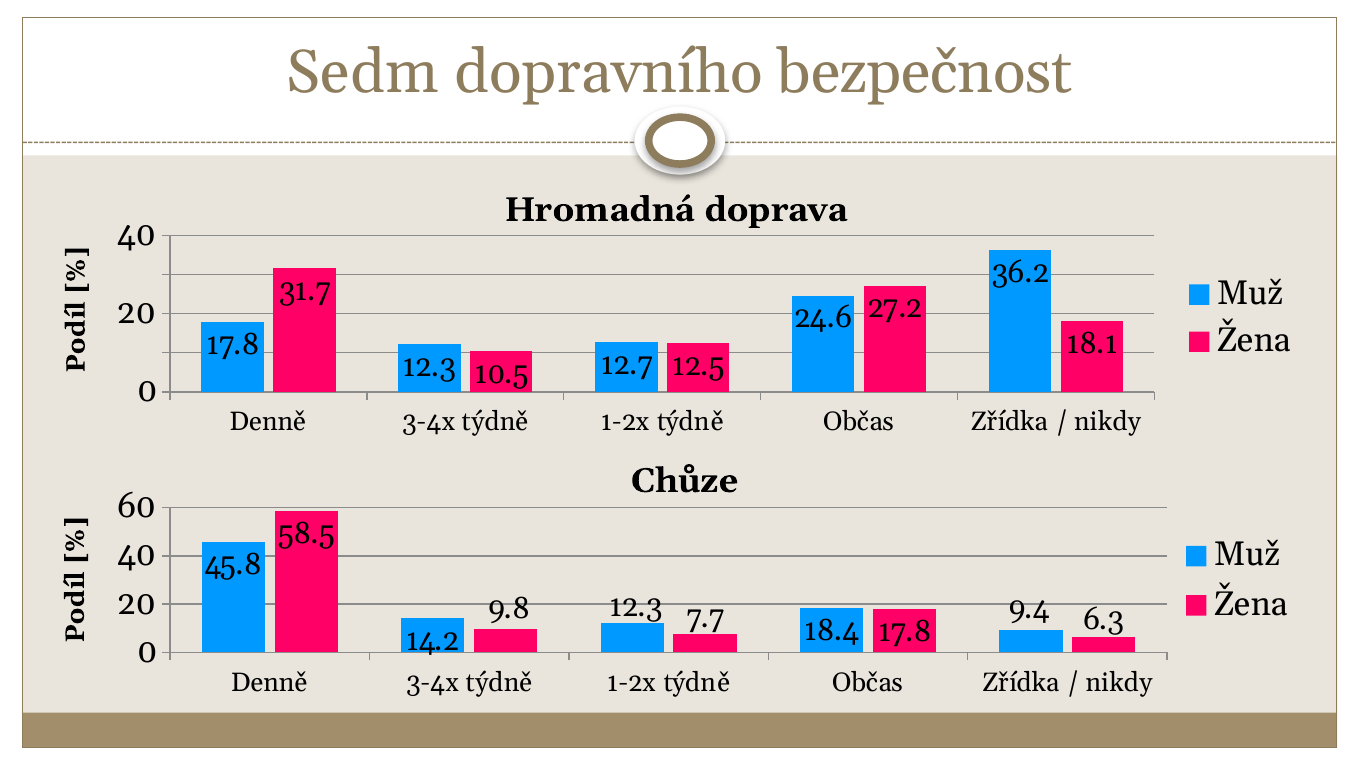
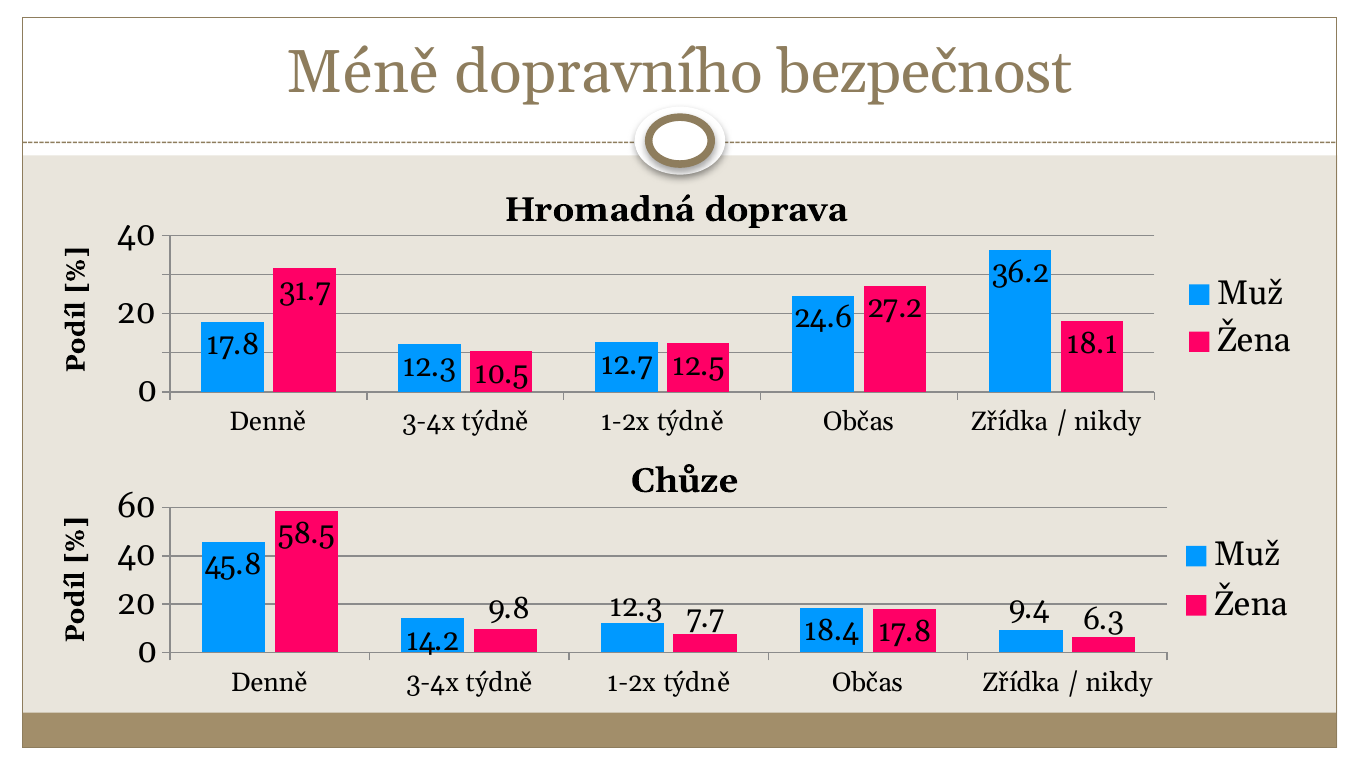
Sedm: Sedm -> Méně
